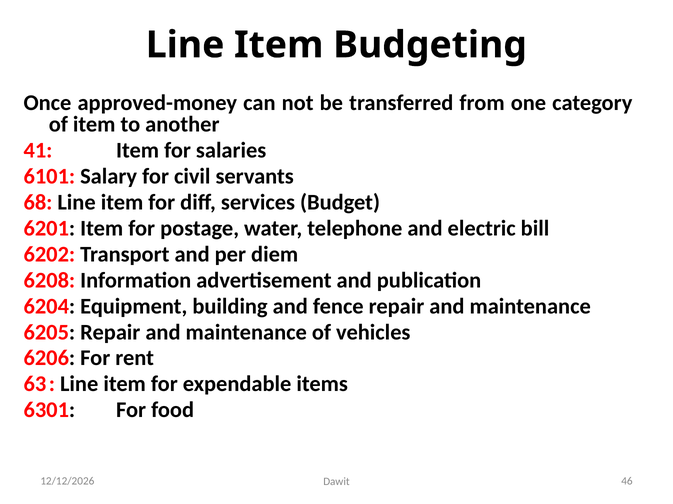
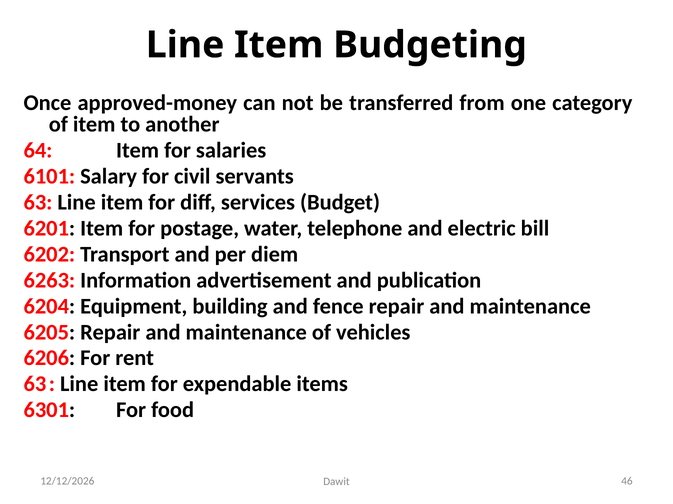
41: 41 -> 64
68 at (38, 203): 68 -> 63
6208: 6208 -> 6263
